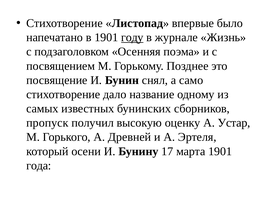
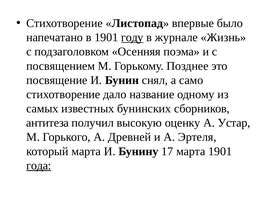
пропуск: пропуск -> антитеза
который осени: осени -> марта
года underline: none -> present
